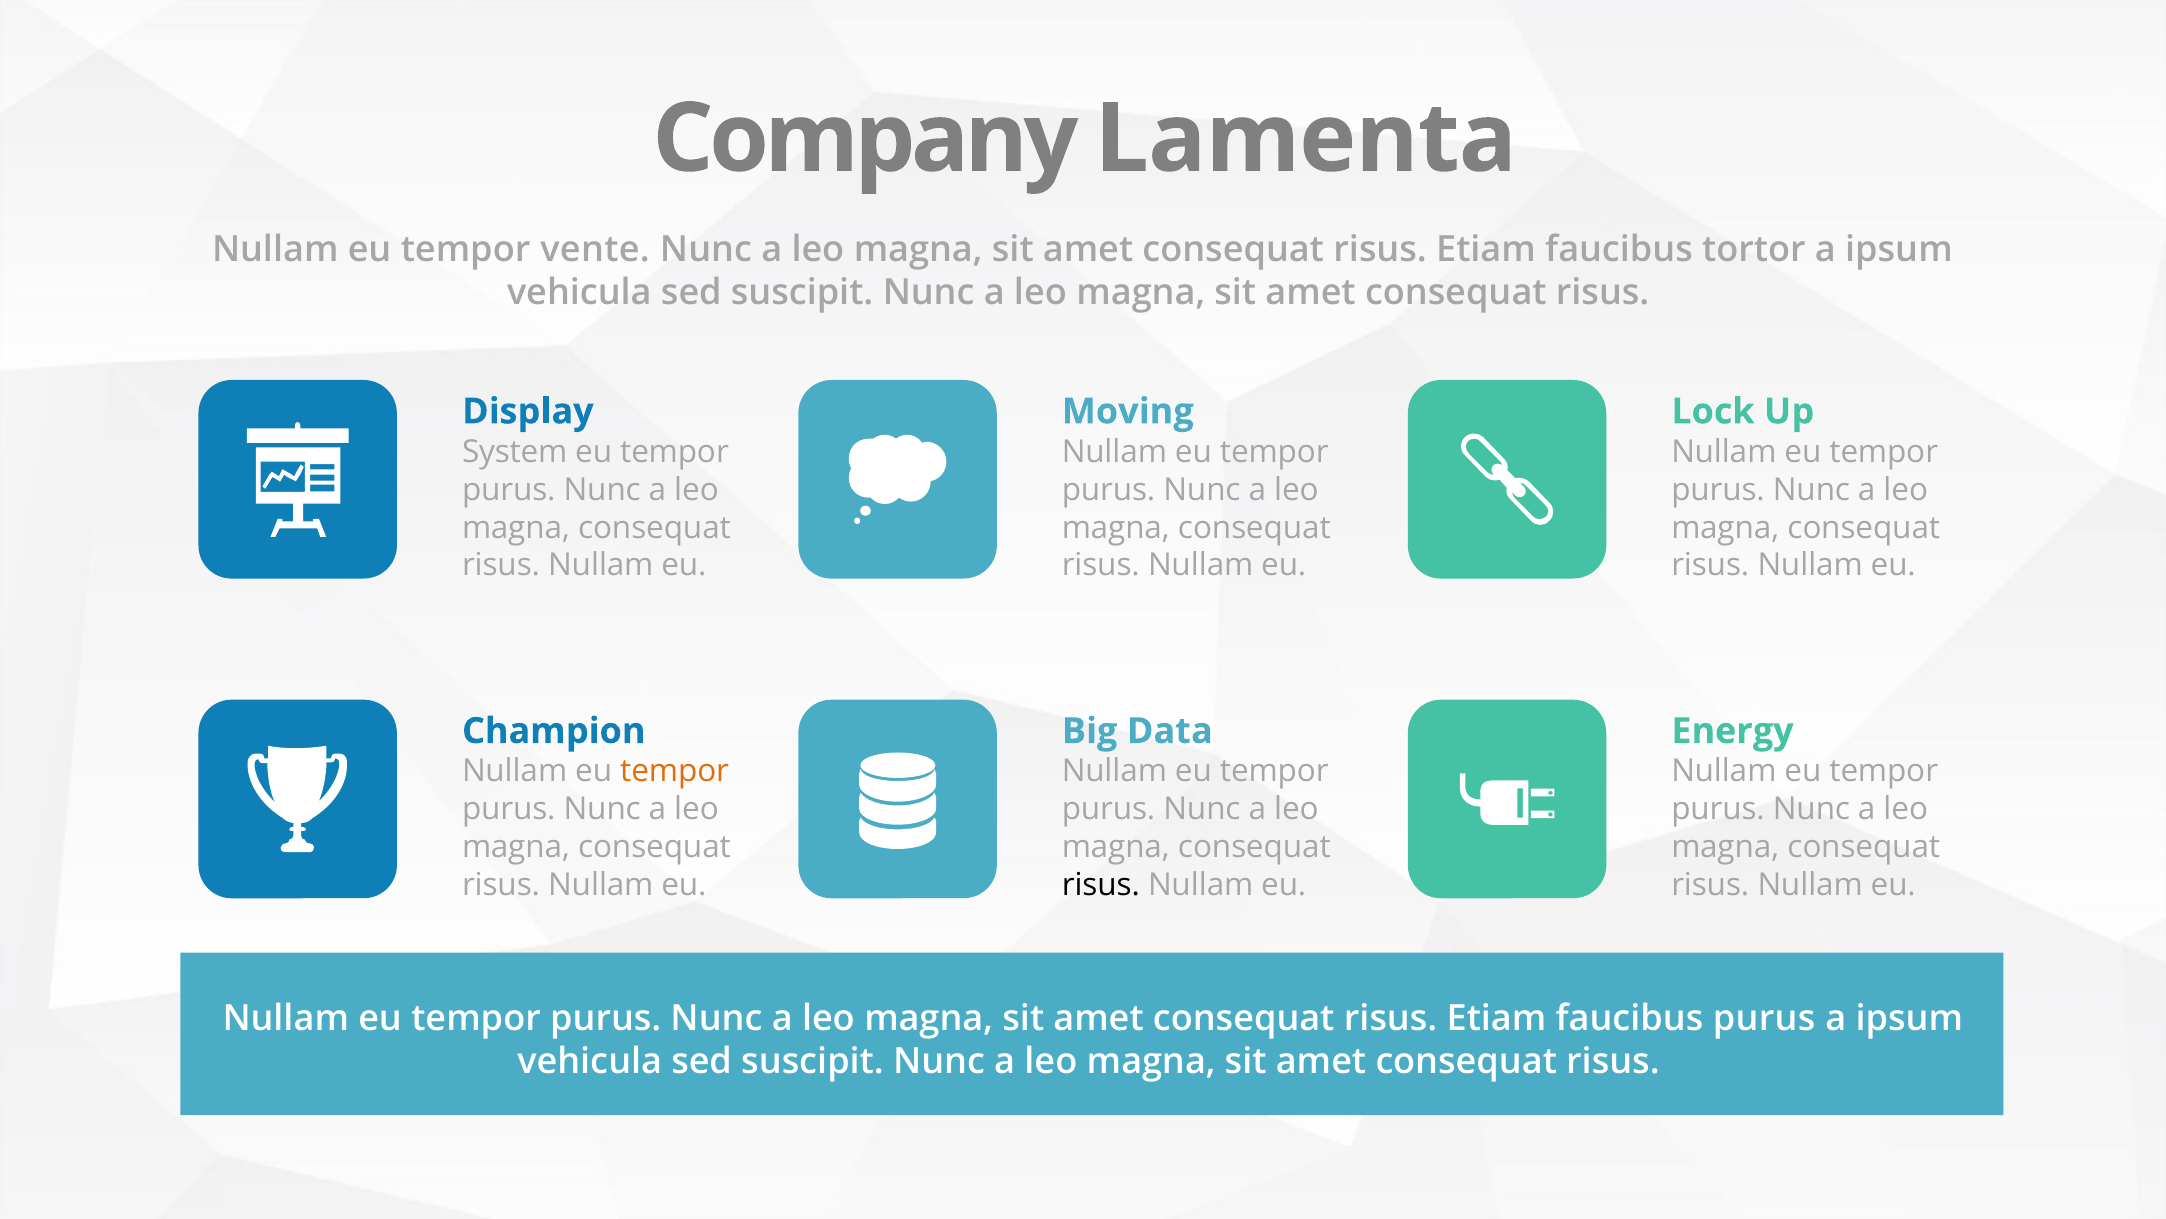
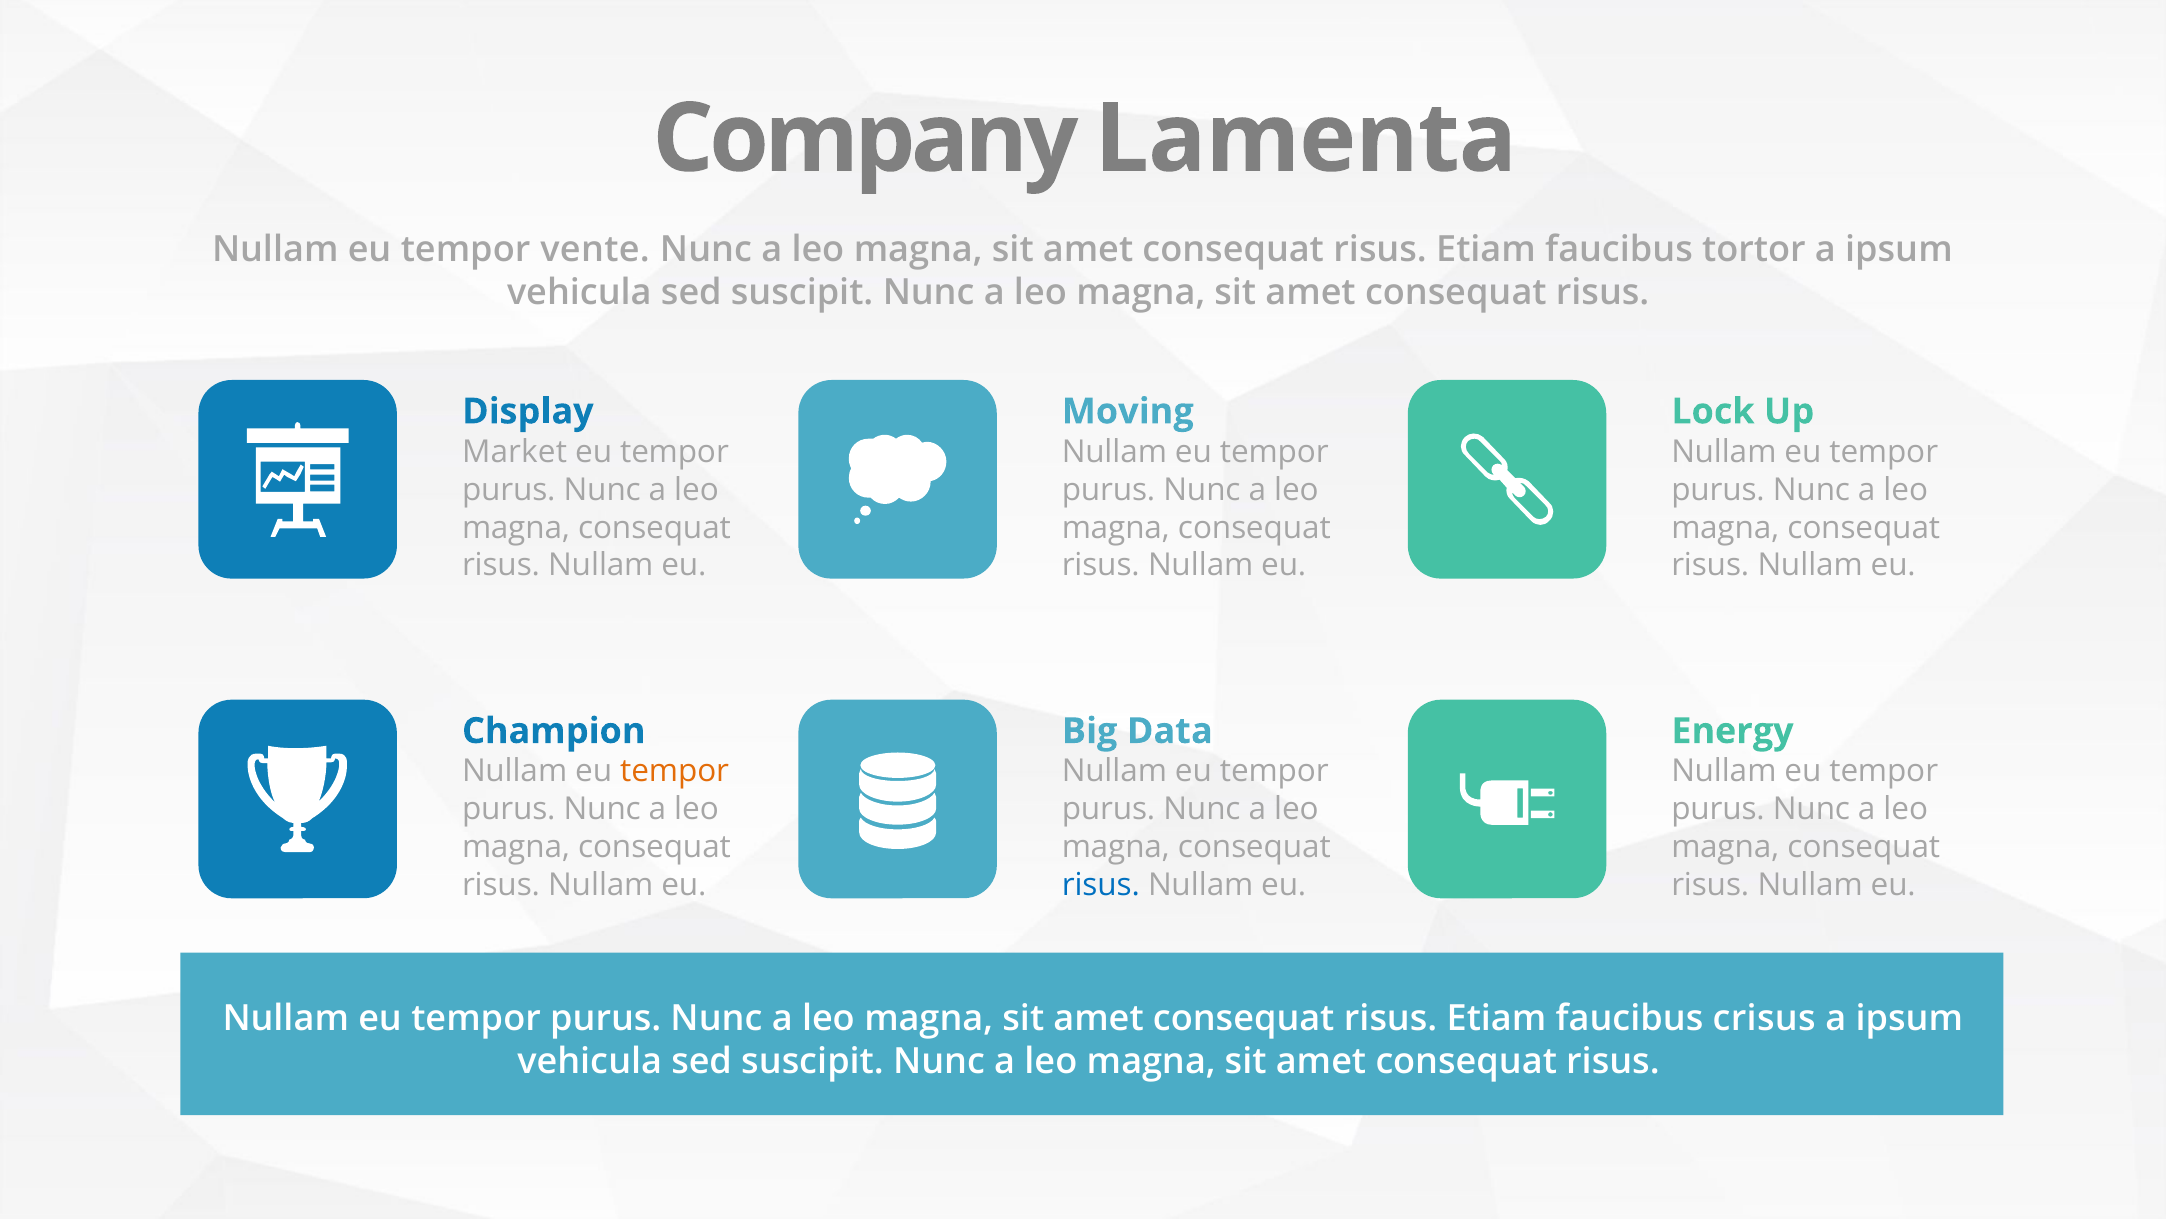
System: System -> Market
risus at (1101, 885) colour: black -> blue
faucibus purus: purus -> crisus
